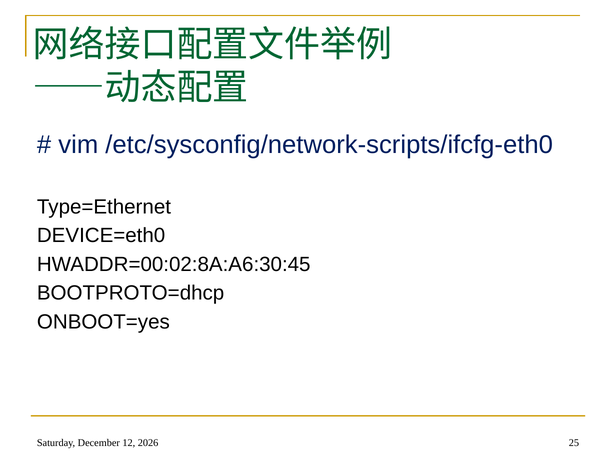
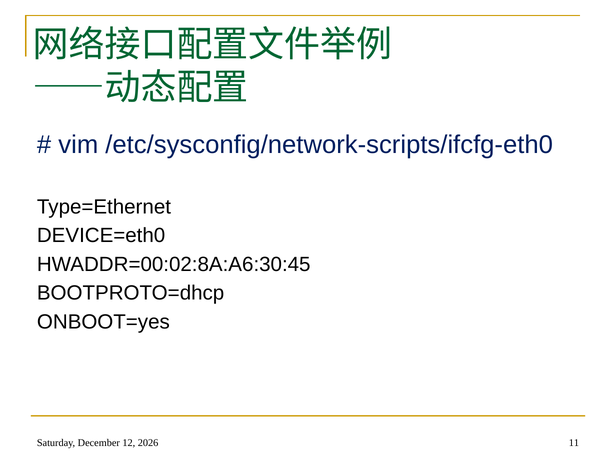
25: 25 -> 11
